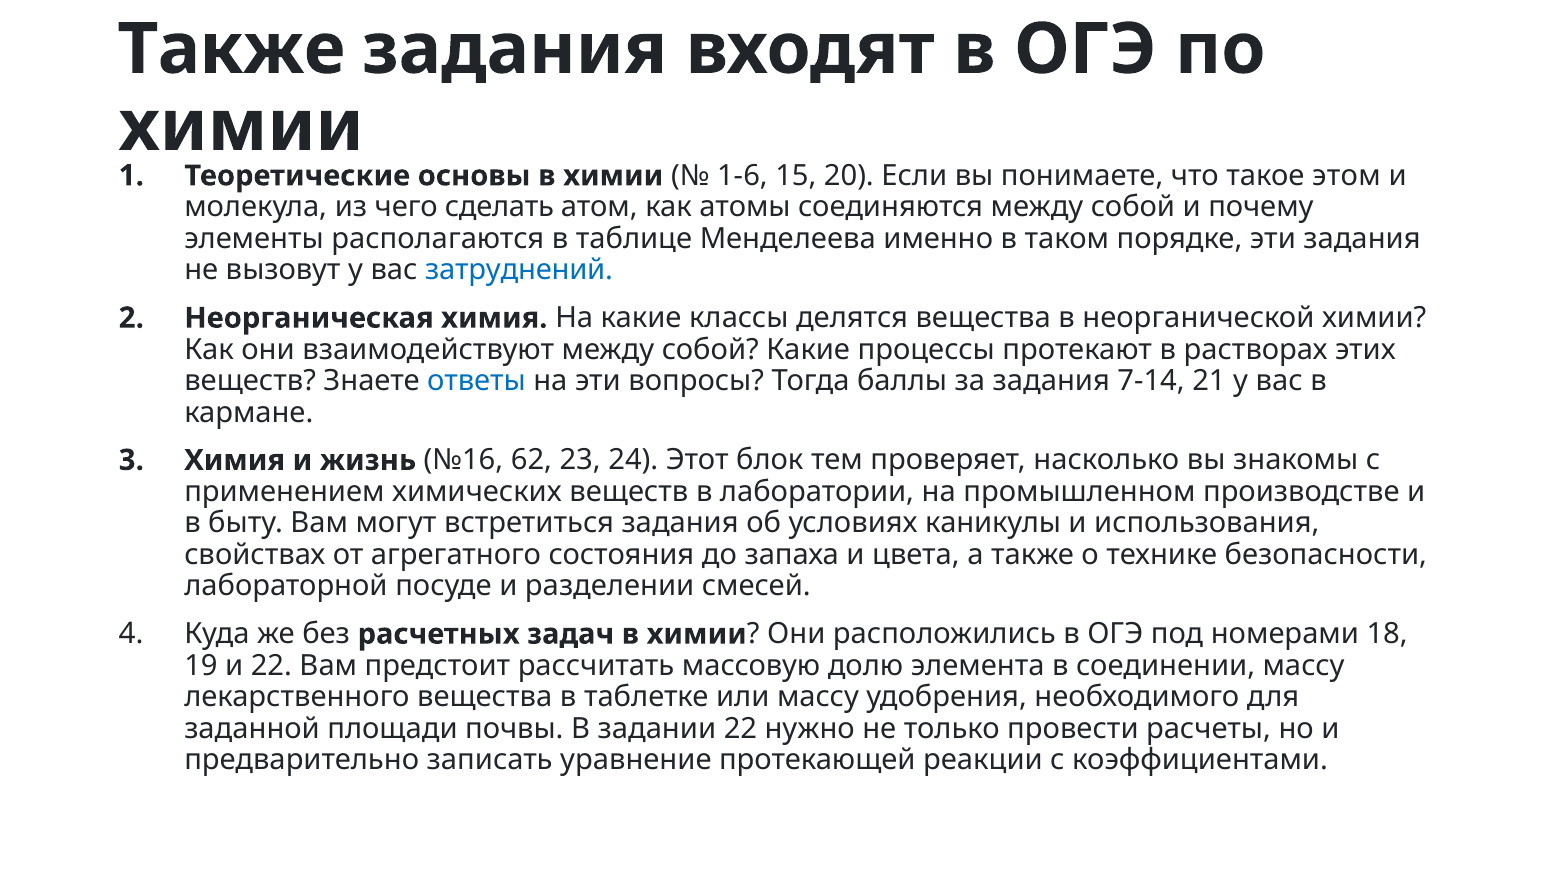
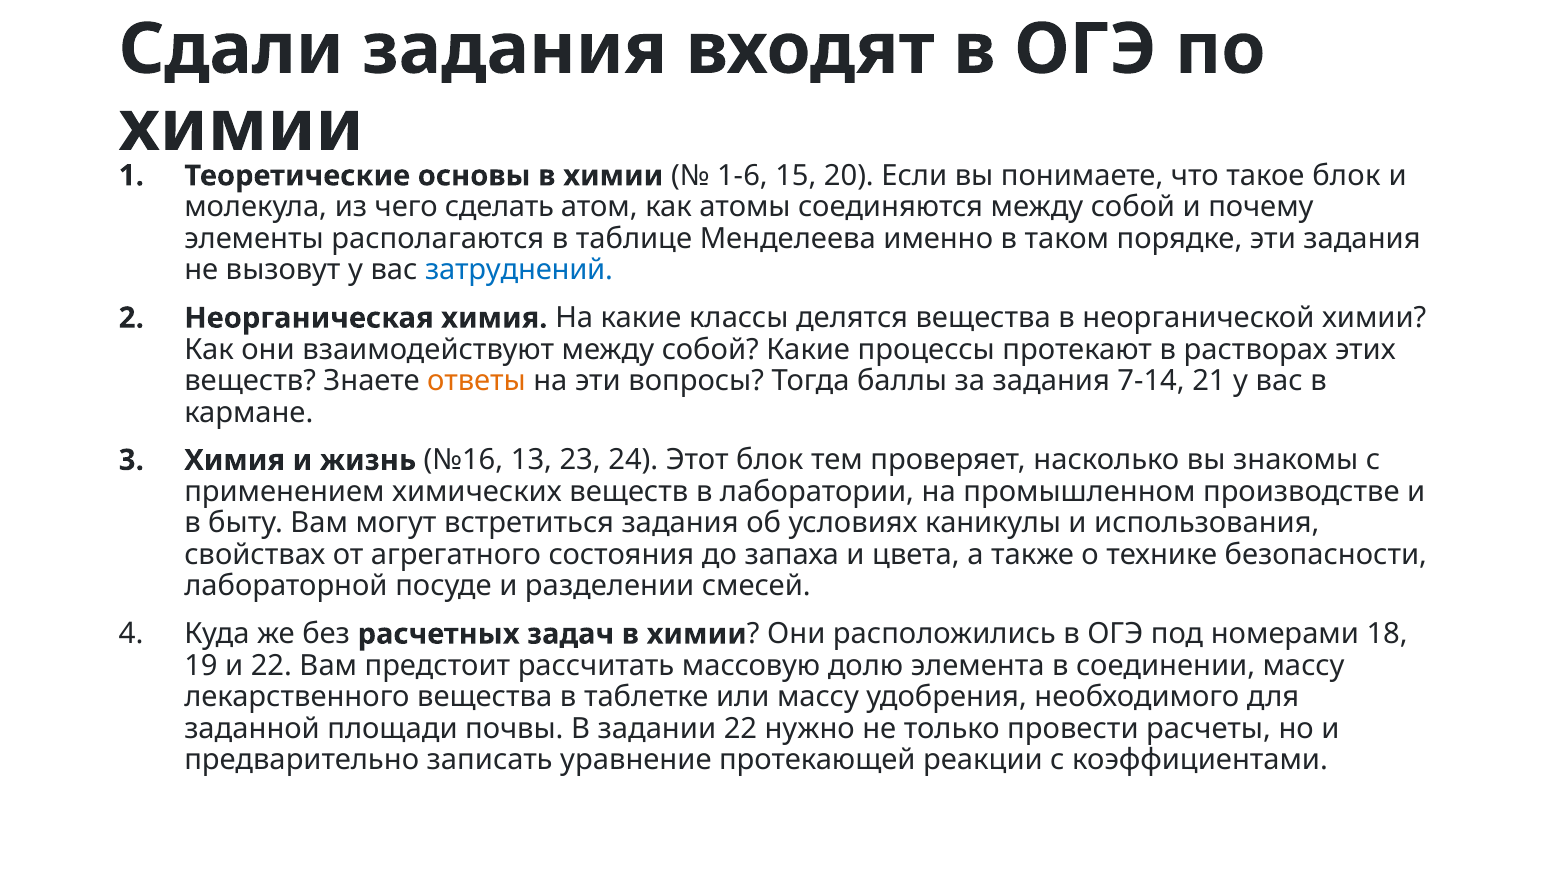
Также at (231, 49): Также -> Сдали
такое этом: этом -> блок
ответы colour: blue -> orange
62: 62 -> 13
